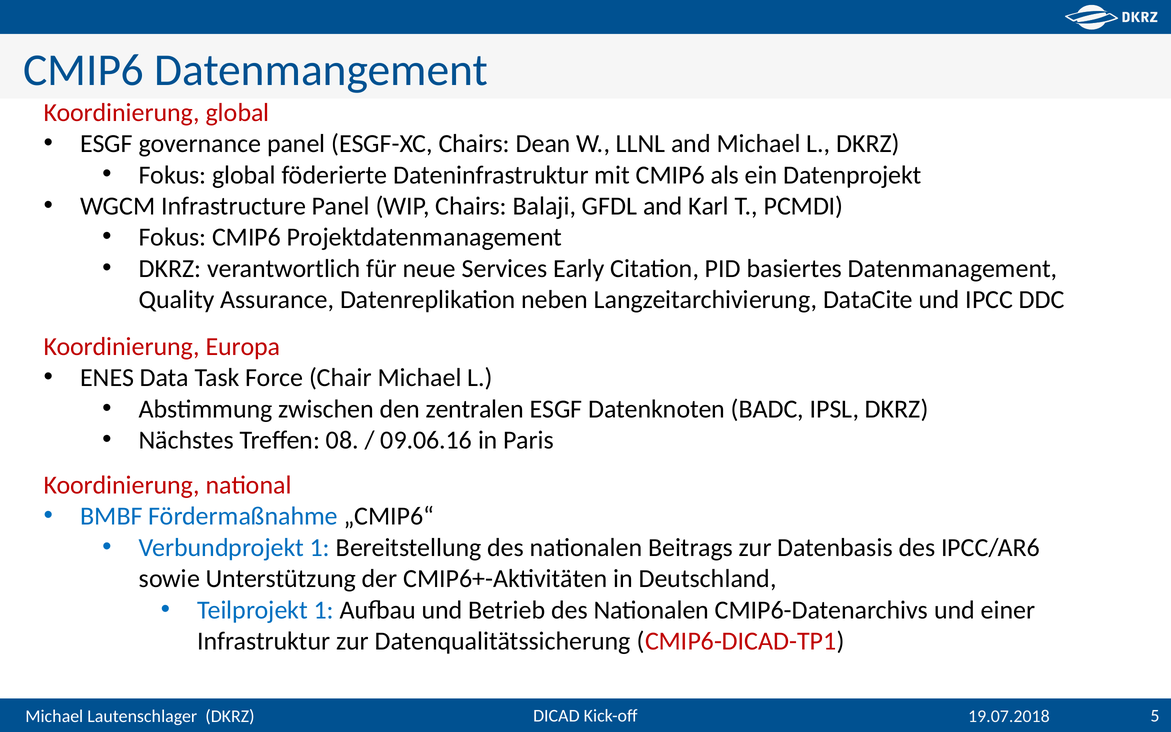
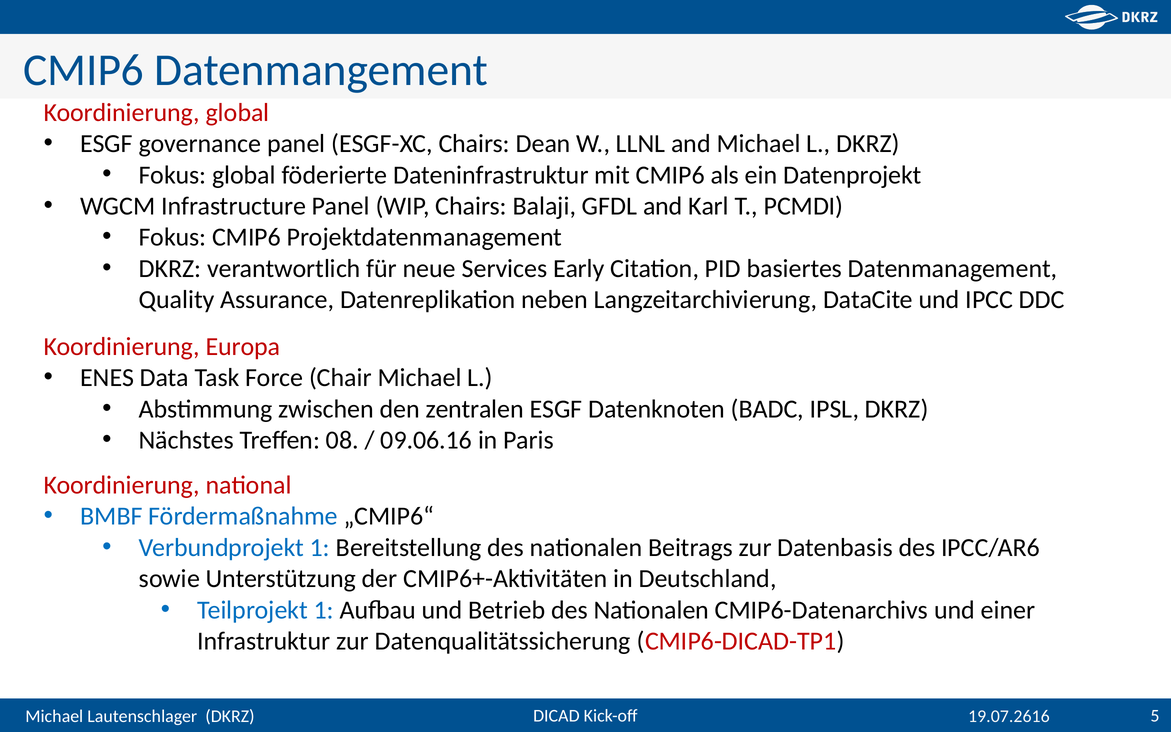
19.07.2018: 19.07.2018 -> 19.07.2616
